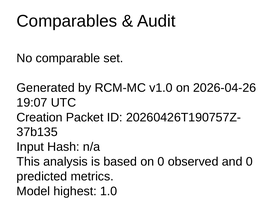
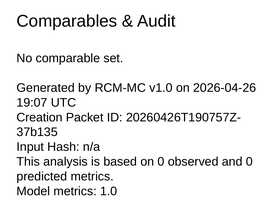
Model highest: highest -> metrics
